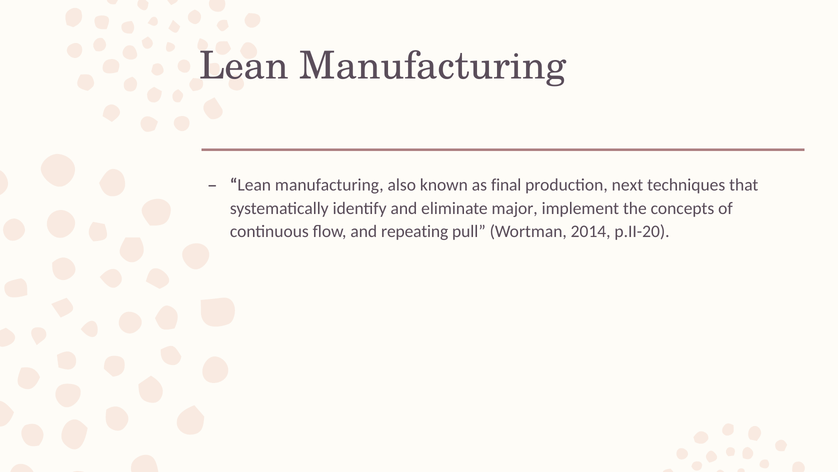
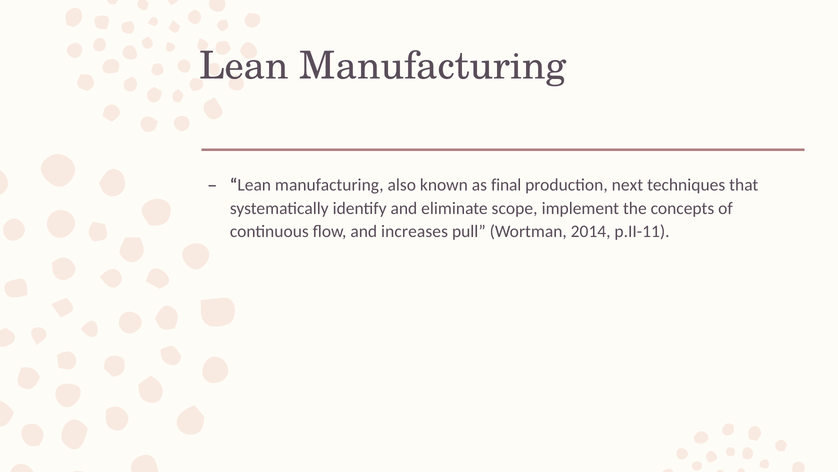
major: major -> scope
repeating: repeating -> increases
p.II-20: p.II-20 -> p.II-11
